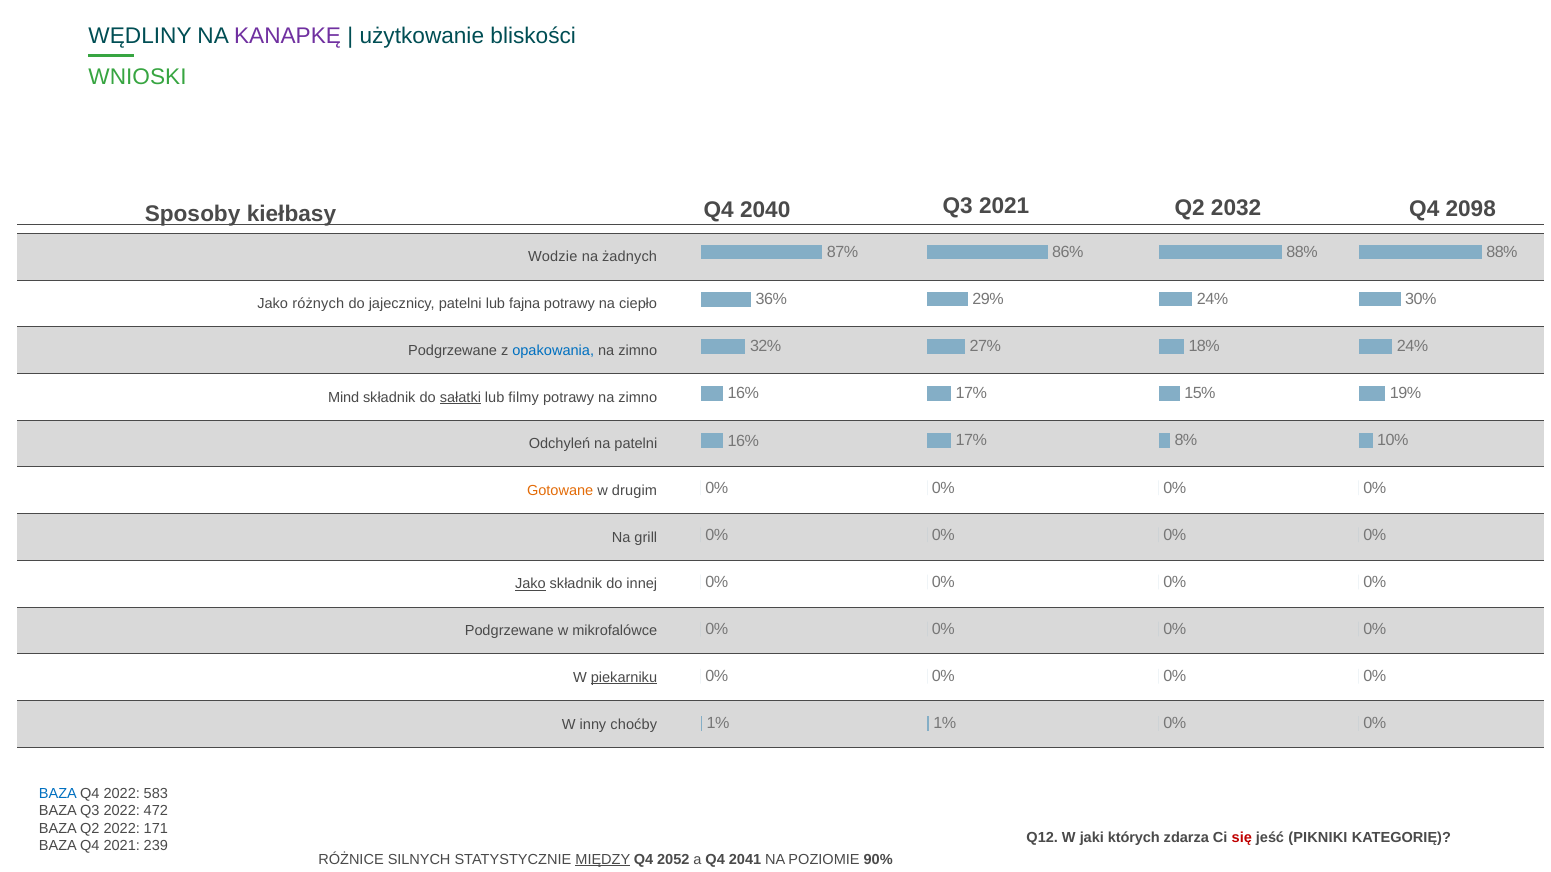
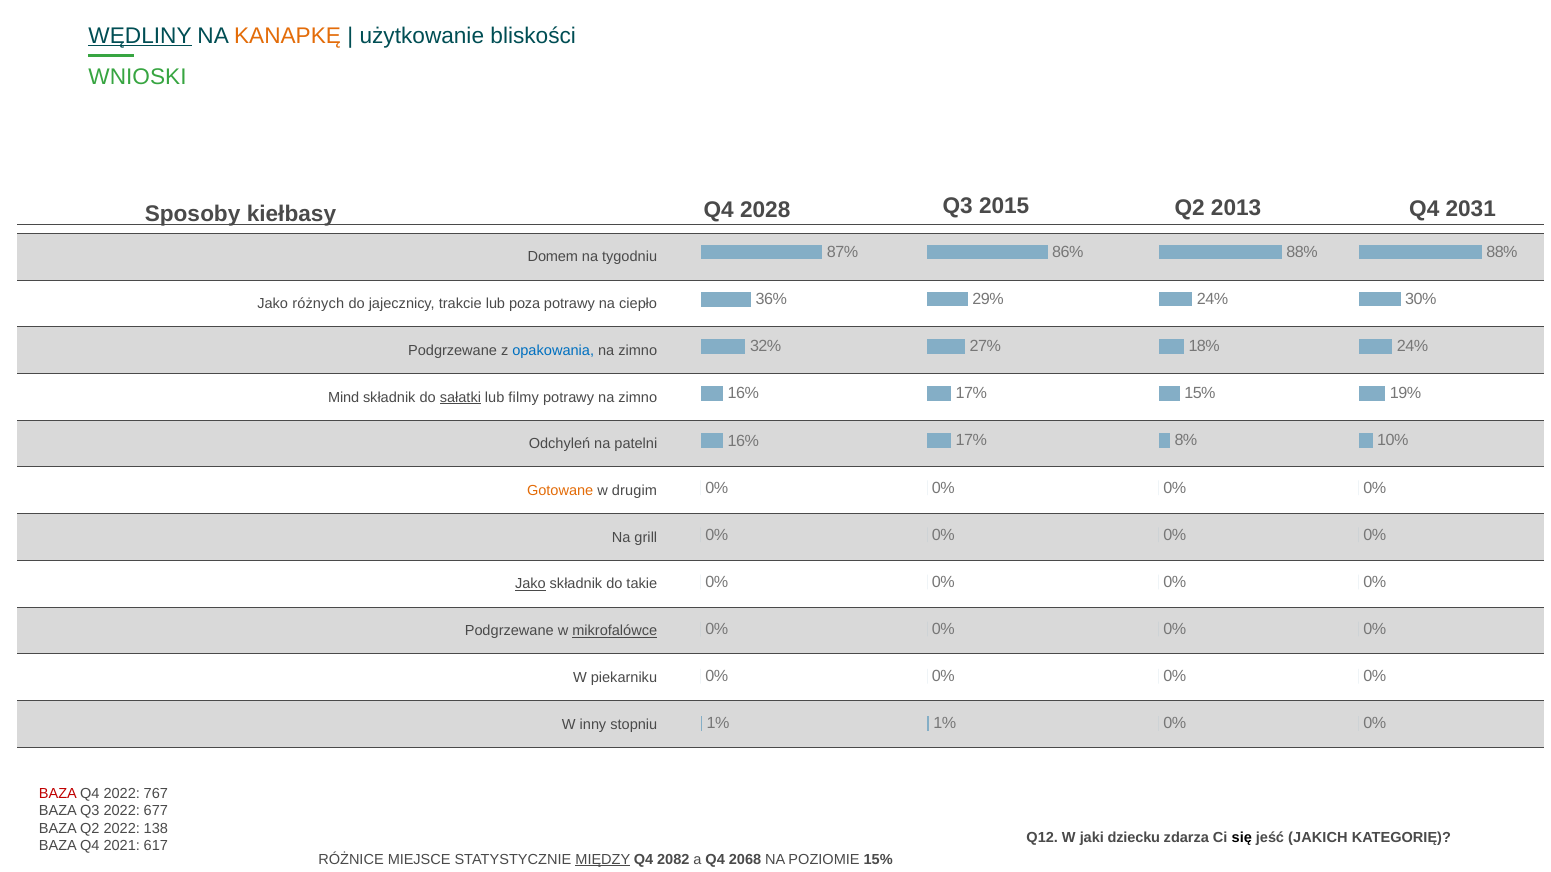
WĘDLINY underline: none -> present
KANAPKĘ colour: purple -> orange
Q3 2021: 2021 -> 2015
2032: 2032 -> 2013
2098: 2098 -> 2031
2040: 2040 -> 2028
Wodzie: Wodzie -> Domem
żadnych: żadnych -> tygodniu
jajecznicy patelni: patelni -> trakcie
fajna: fajna -> poza
innej: innej -> takie
mikrofalówce underline: none -> present
piekarniku underline: present -> none
choćby: choćby -> stopniu
BAZA at (58, 794) colour: blue -> red
583: 583 -> 767
472: 472 -> 677
171: 171 -> 138
których: których -> dziecku
się colour: red -> black
PIKNIKI: PIKNIKI -> JAKICH
239: 239 -> 617
SILNYCH: SILNYCH -> MIEJSCE
2052: 2052 -> 2082
2041: 2041 -> 2068
POZIOMIE 90%: 90% -> 15%
